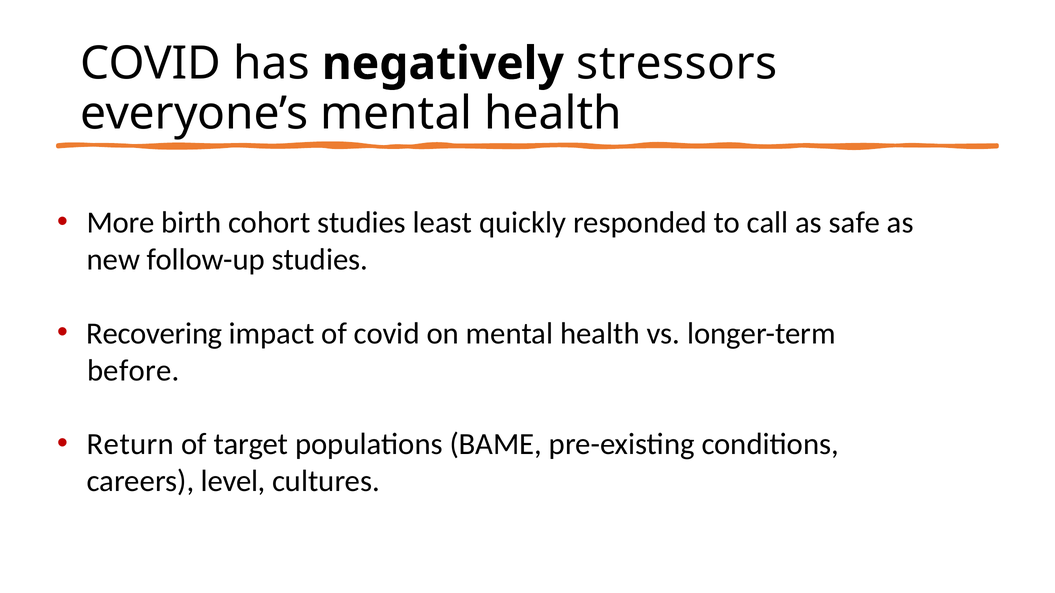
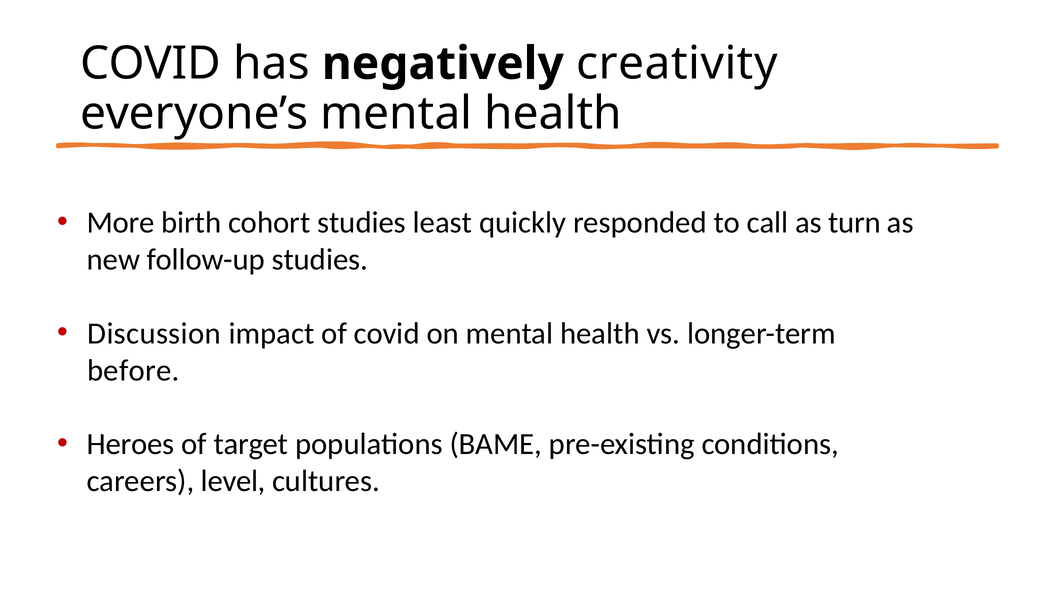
stressors: stressors -> creativity
safe: safe -> turn
Recovering: Recovering -> Discussion
Return: Return -> Heroes
